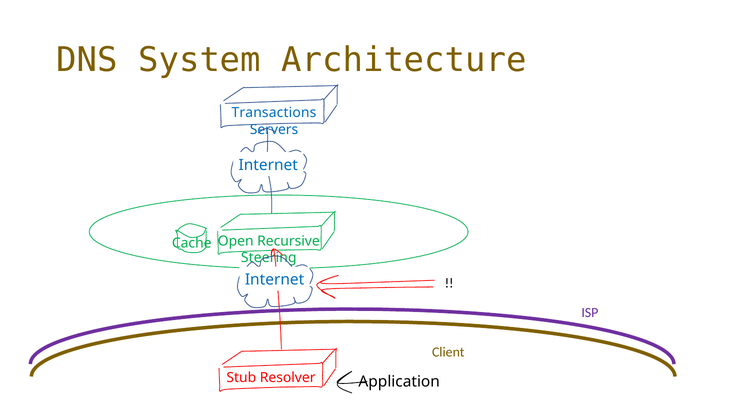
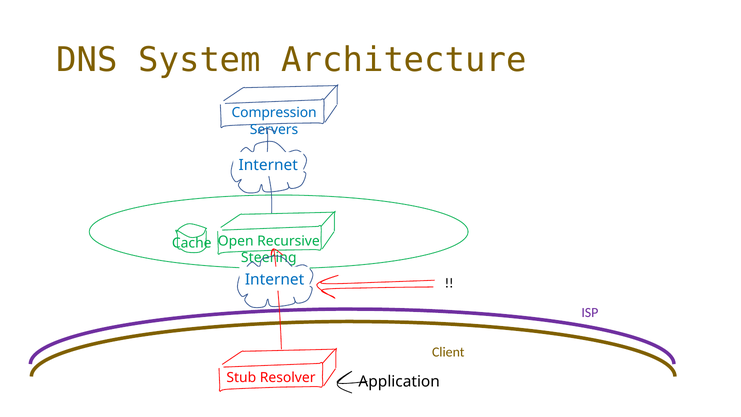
Transactions: Transactions -> Compression
